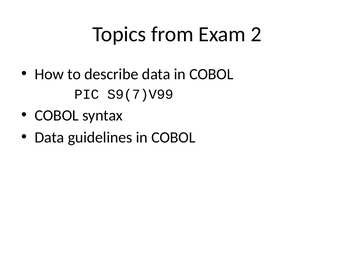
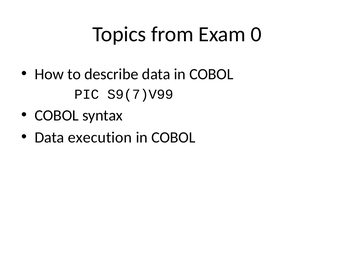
2: 2 -> 0
guidelines: guidelines -> execution
